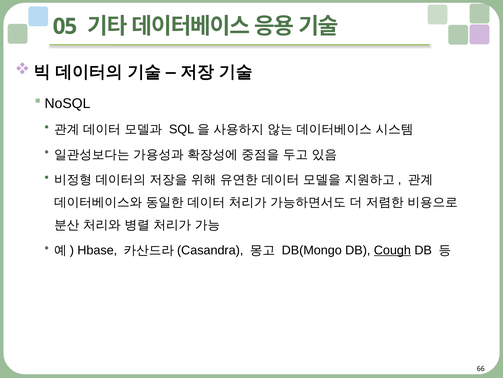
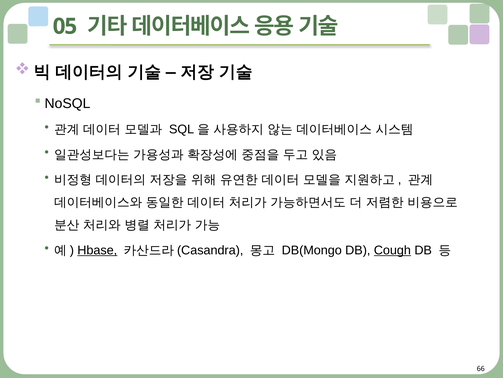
Hbase underline: none -> present
